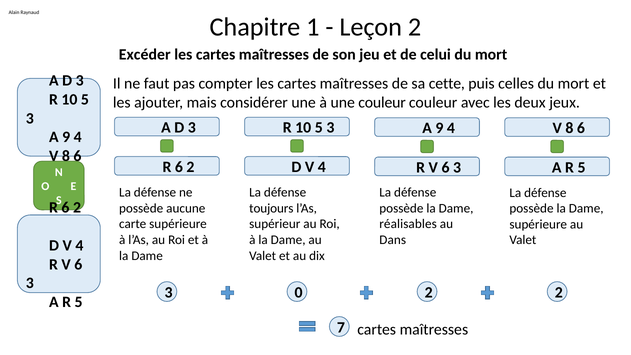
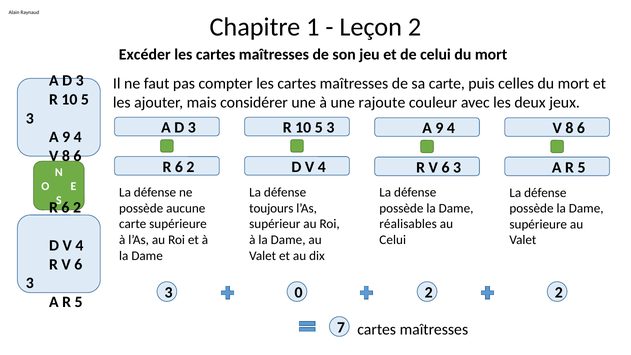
sa cette: cette -> carte
une couleur: couleur -> rajoute
Dans at (393, 240): Dans -> Celui
